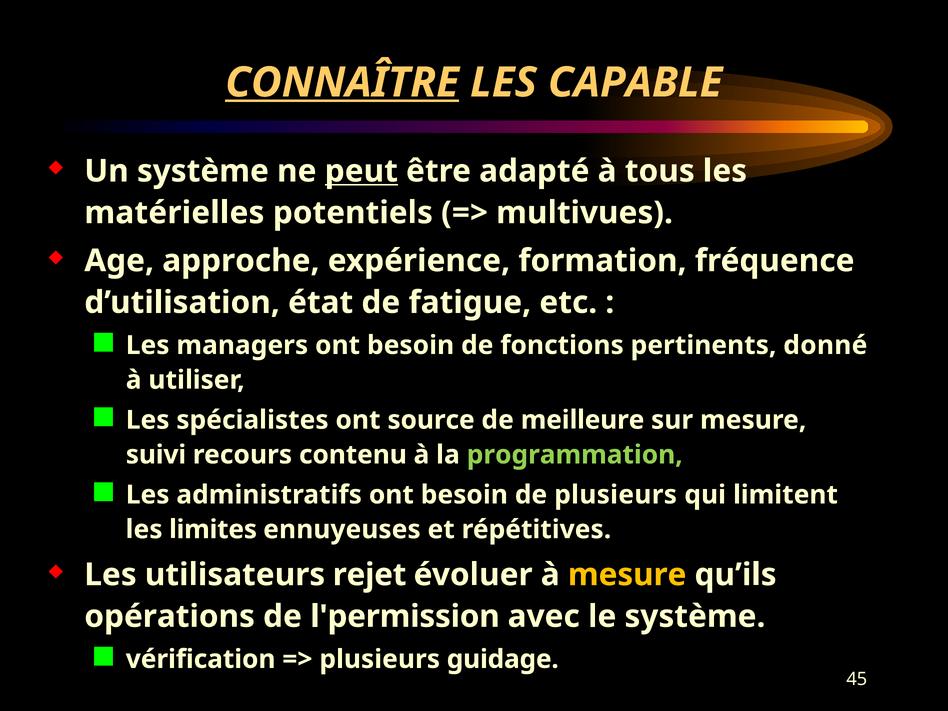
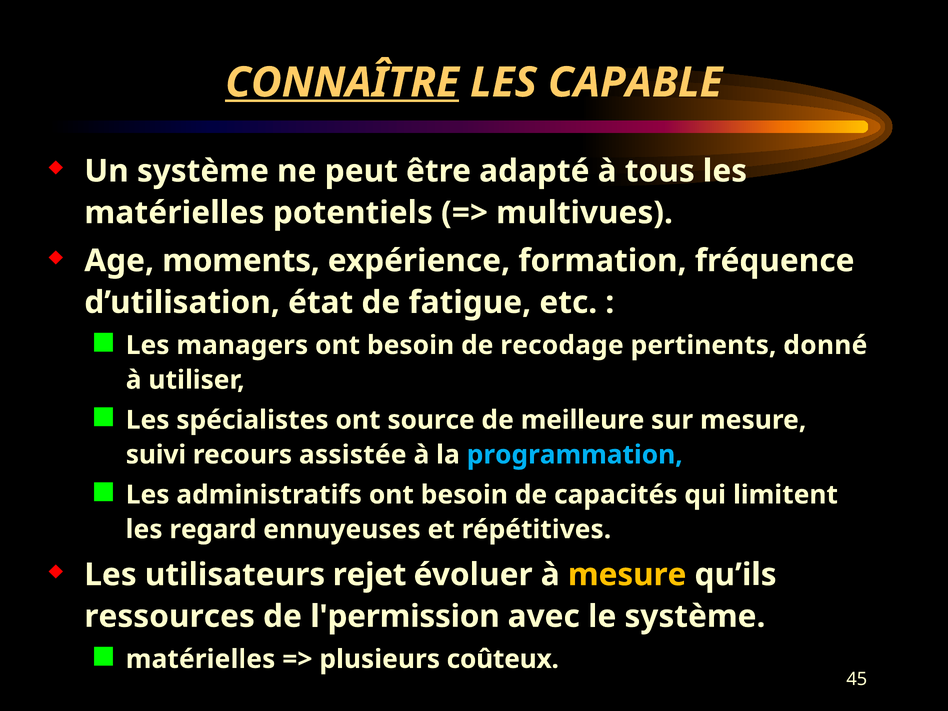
peut underline: present -> none
approche: approche -> moments
fonctions: fonctions -> recodage
contenu: contenu -> assistée
programmation colour: light green -> light blue
de plusieurs: plusieurs -> capacités
limites: limites -> regard
opérations: opérations -> ressources
vérification at (201, 659): vérification -> matérielles
guidage: guidage -> coûteux
